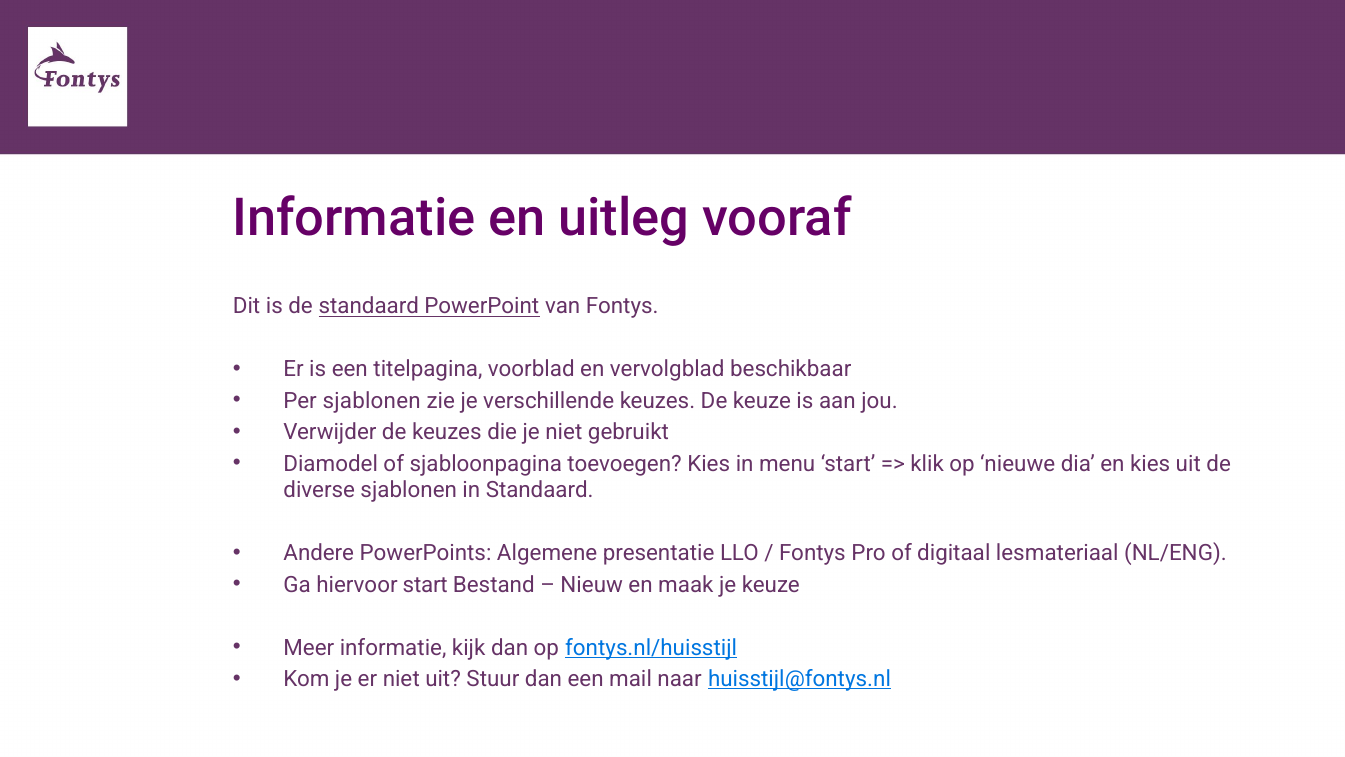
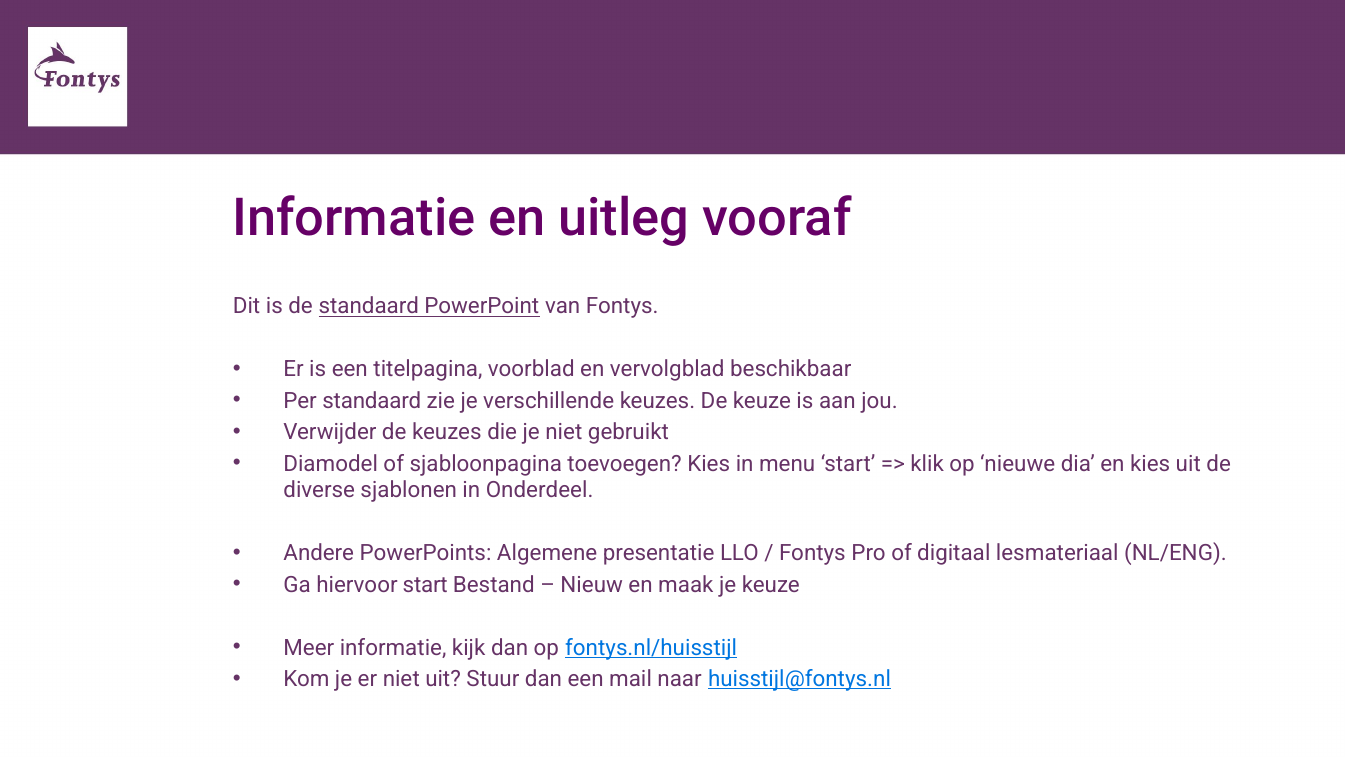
Per sjablonen: sjablonen -> standaard
in Standaard: Standaard -> Onderdeel
